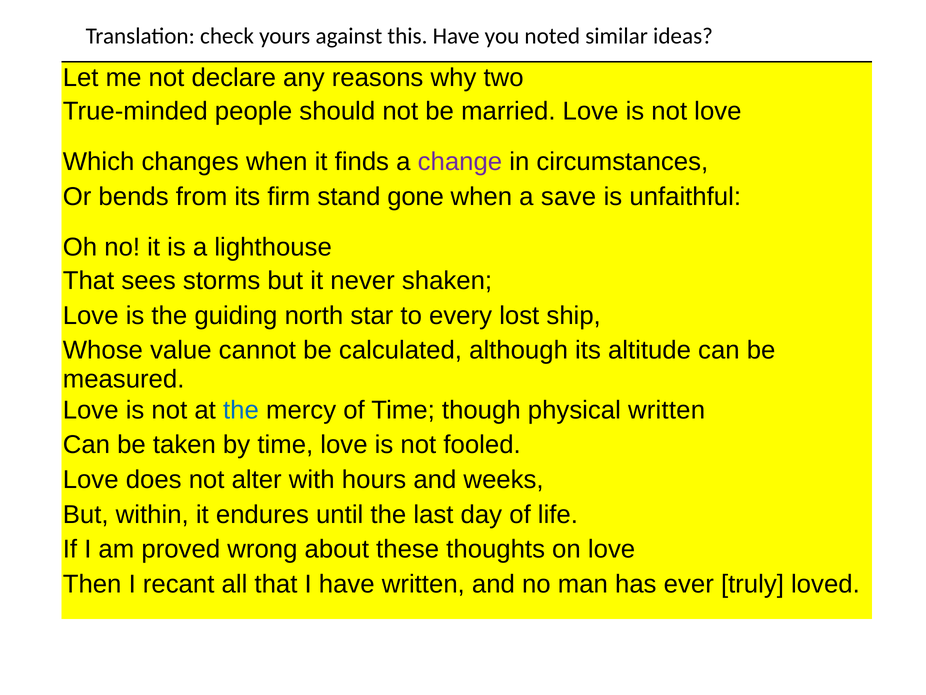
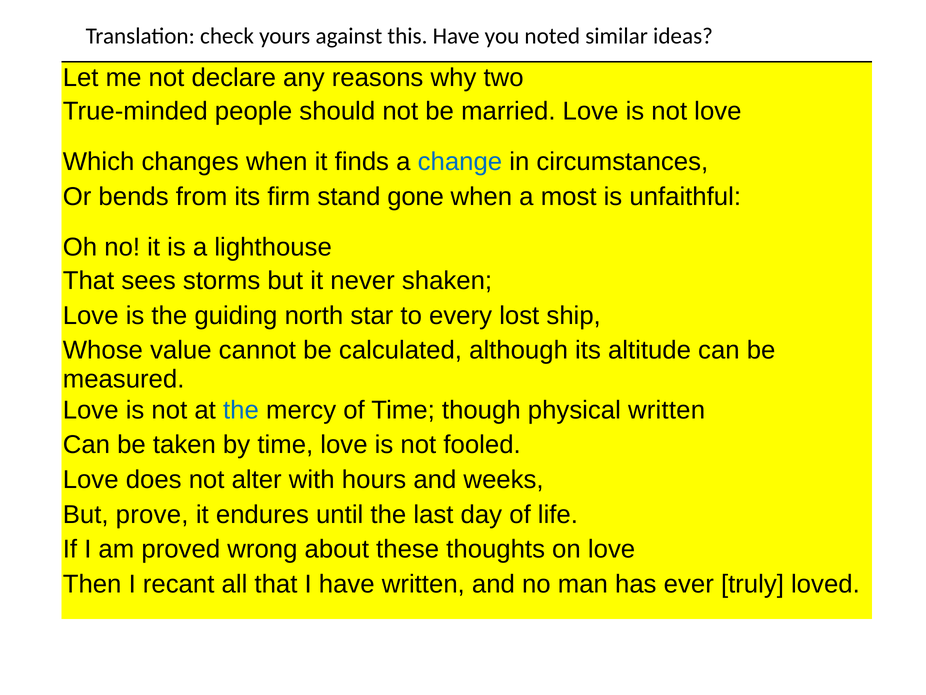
change colour: purple -> blue
save: save -> most
within: within -> prove
